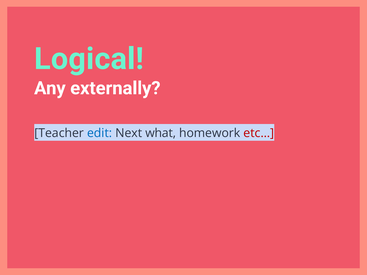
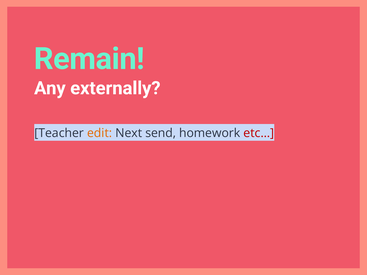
Logical: Logical -> Remain
edit colour: blue -> orange
what: what -> send
